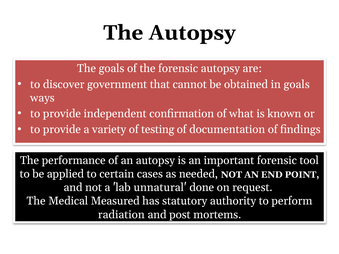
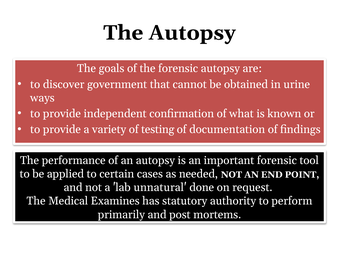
in goals: goals -> urine
Measured: Measured -> Examines
radiation: radiation -> primarily
